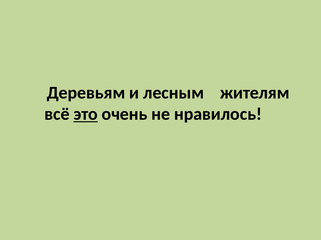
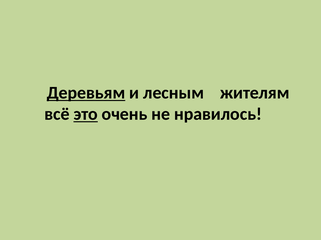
Деревьям underline: none -> present
